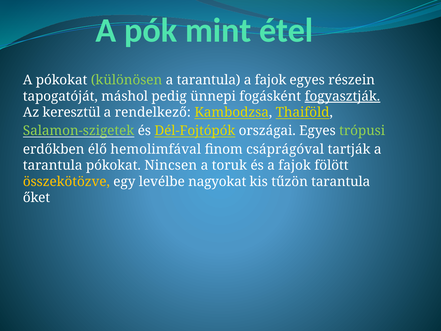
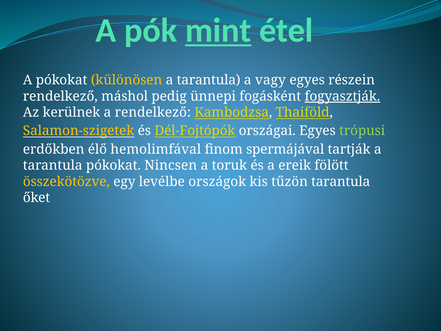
mint underline: none -> present
különösen colour: light green -> yellow
fajok at (271, 80): fajok -> vagy
tapogatóját at (60, 96): tapogatóját -> rendelkező
keresztül: keresztül -> kerülnek
Salamon-szigetek colour: light green -> yellow
csáprágóval: csáprágóval -> spermájával
és a fajok: fajok -> ereik
nagyokat: nagyokat -> országok
